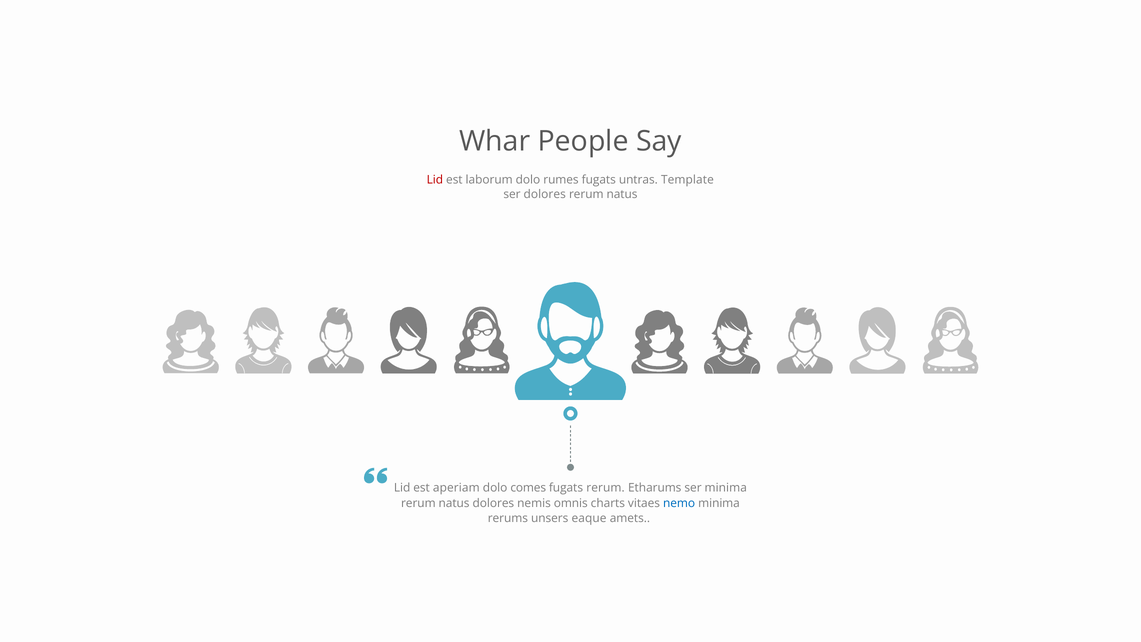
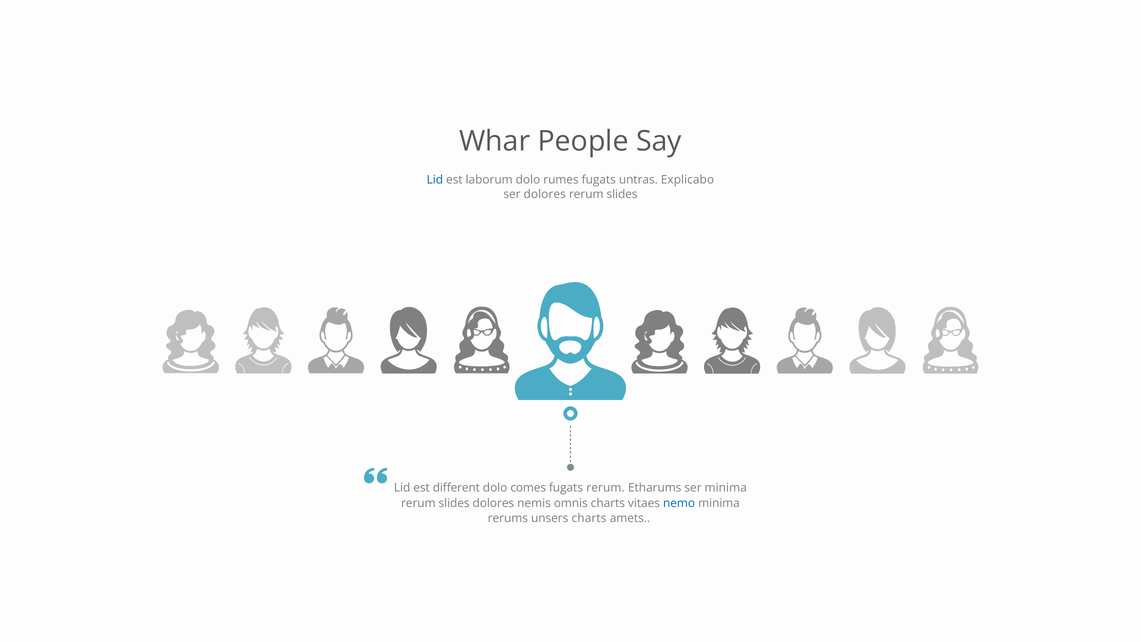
Lid at (435, 180) colour: red -> blue
Template: Template -> Explicabo
natus at (622, 194): natus -> slides
aperiam: aperiam -> different
natus at (454, 503): natus -> slides
unsers eaque: eaque -> charts
